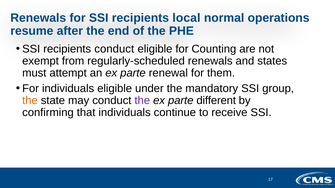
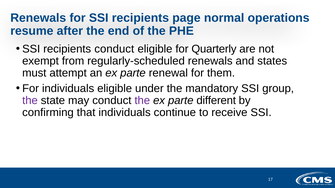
local: local -> page
Counting: Counting -> Quarterly
the at (30, 101) colour: orange -> purple
